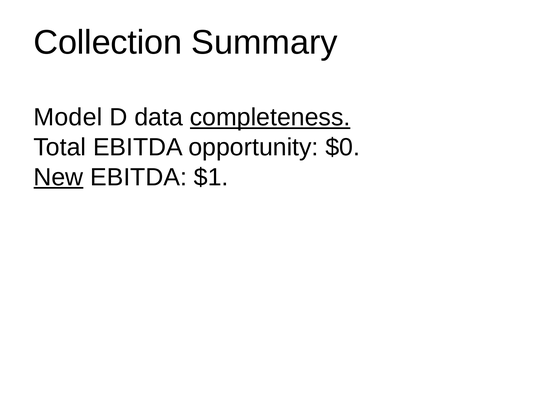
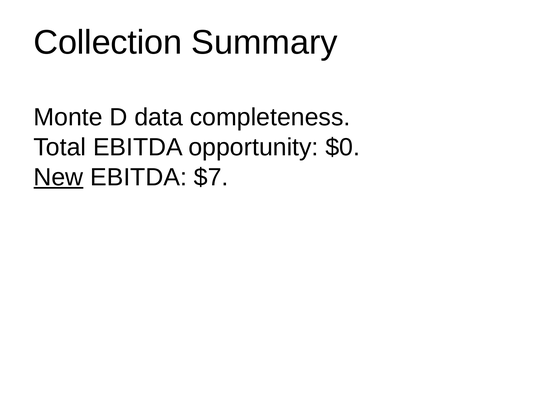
Model: Model -> Monte
completeness underline: present -> none
$1: $1 -> $7
